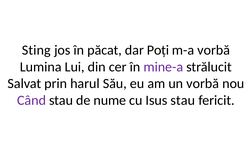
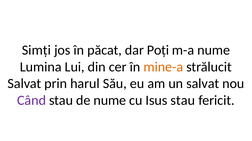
Sting: Sting -> Simți
m-a vorbă: vorbă -> nume
mine-a colour: purple -> orange
un vorbă: vorbă -> salvat
